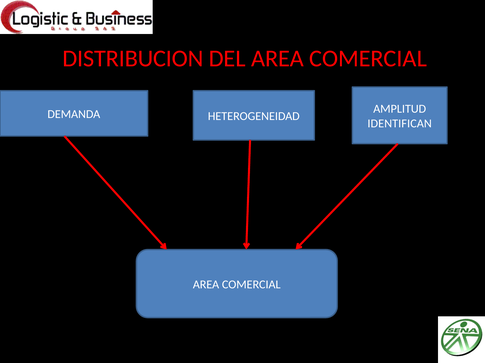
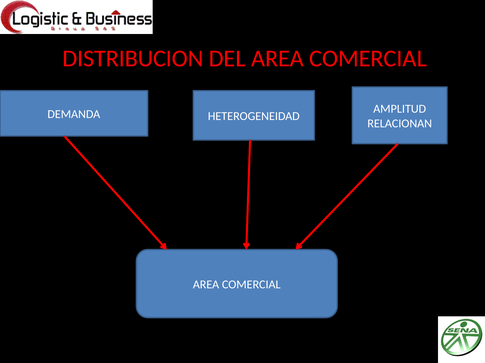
IDENTIFICAN: IDENTIFICAN -> RELACIONAN
